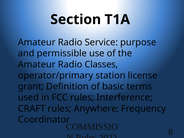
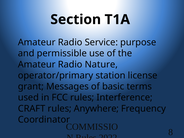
Classes: Classes -> Nature
Definition: Definition -> Messages
